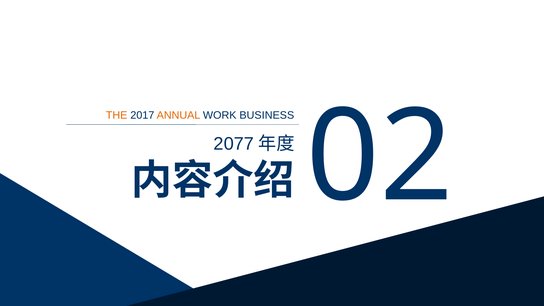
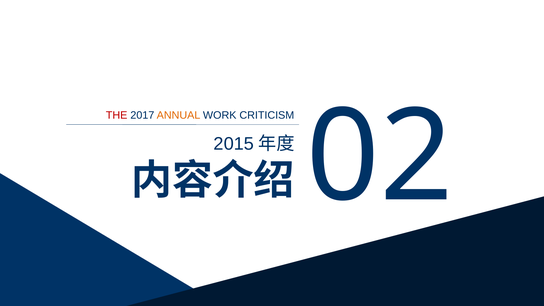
THE colour: orange -> red
BUSINESS: BUSINESS -> CRITICISM
2077: 2077 -> 2015
